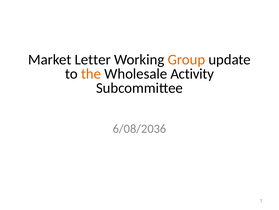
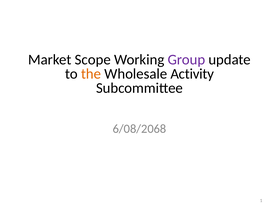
Letter: Letter -> Scope
Group colour: orange -> purple
6/08/2036: 6/08/2036 -> 6/08/2068
